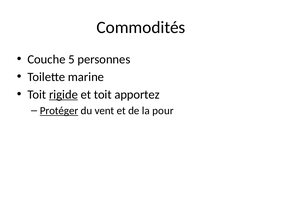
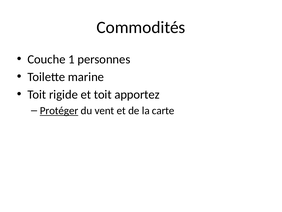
5: 5 -> 1
rigide underline: present -> none
pour: pour -> carte
